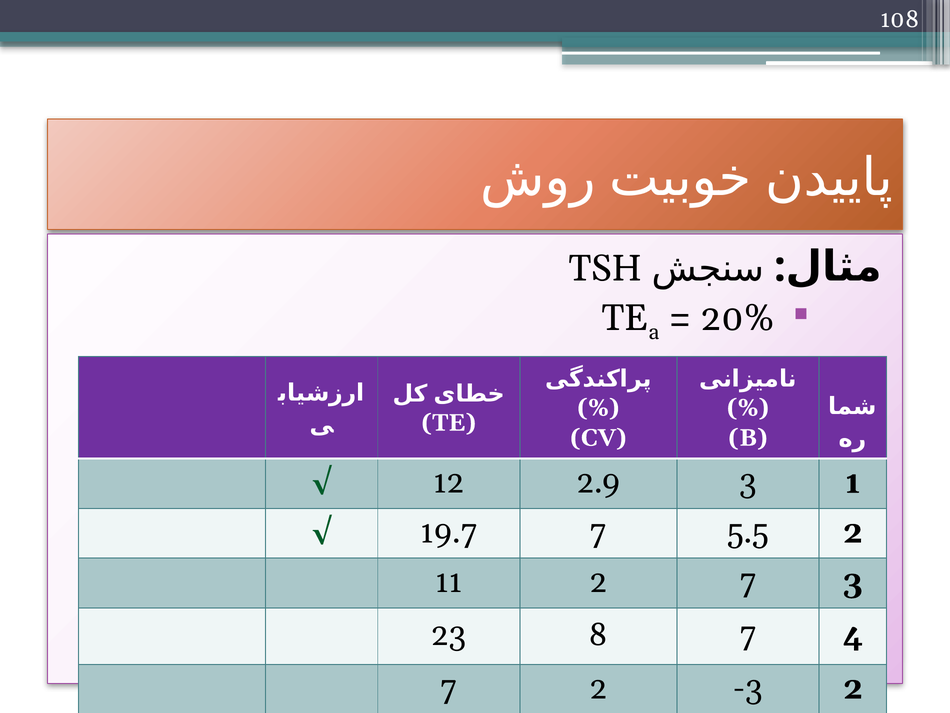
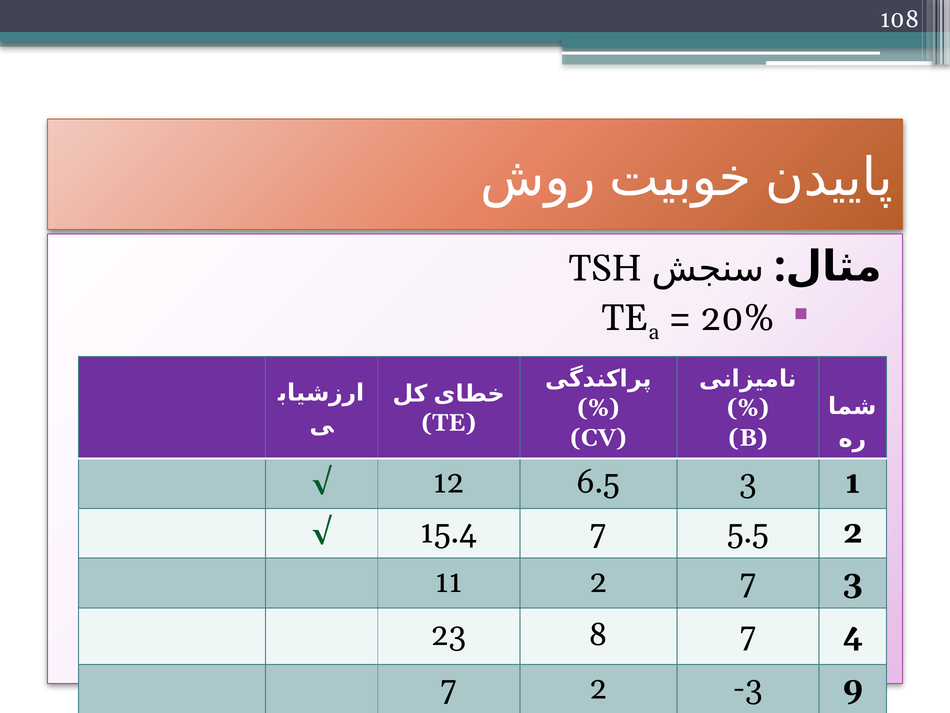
2.9: 2.9 -> 6.5
19.7: 19.7 -> 15.4
-3 2: 2 -> 9
